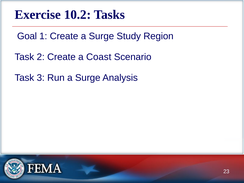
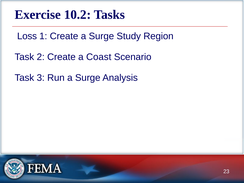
Goal: Goal -> Loss
